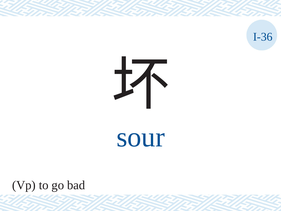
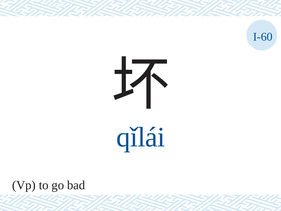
I-36: I-36 -> I-60
sour: sour -> qǐlái
